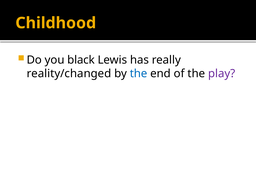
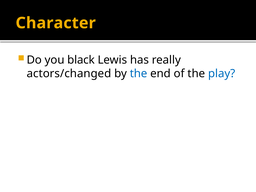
Childhood: Childhood -> Character
reality/changed: reality/changed -> actors/changed
play colour: purple -> blue
